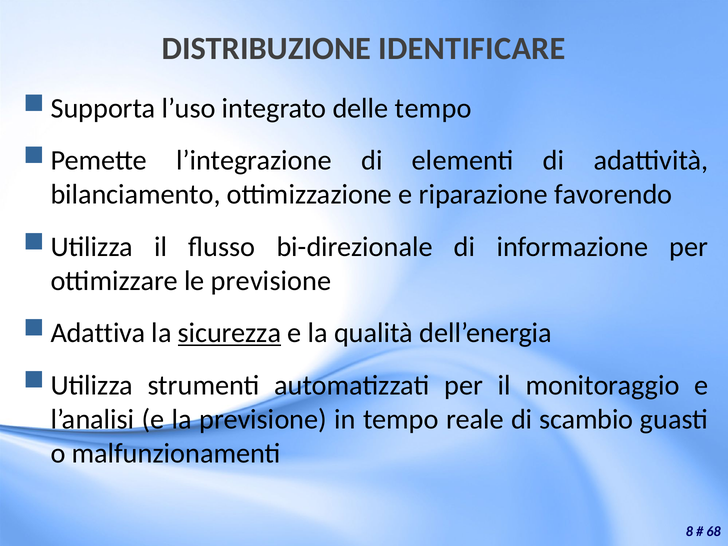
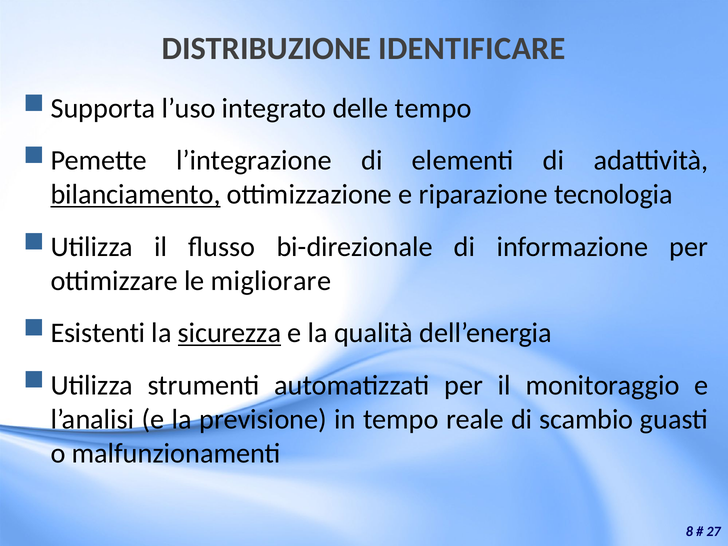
bilanciamento underline: none -> present
favorendo: favorendo -> tecnologia
le previsione: previsione -> migliorare
Adattiva: Adattiva -> Esistenti
68: 68 -> 27
